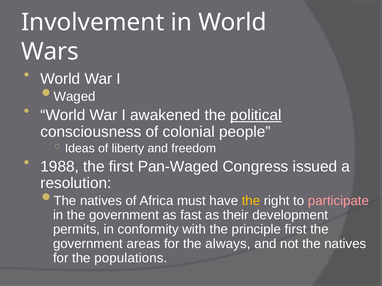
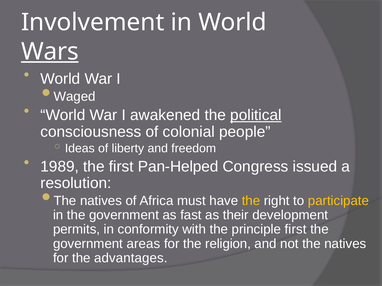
Wars underline: none -> present
1988: 1988 -> 1989
Pan-Waged: Pan-Waged -> Pan-Helped
participate colour: pink -> yellow
always: always -> religion
populations: populations -> advantages
